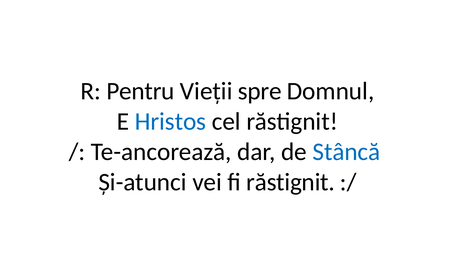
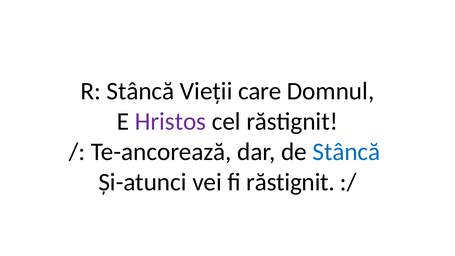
R Pentru: Pentru -> Stâncă
spre: spre -> care
Hristos colour: blue -> purple
